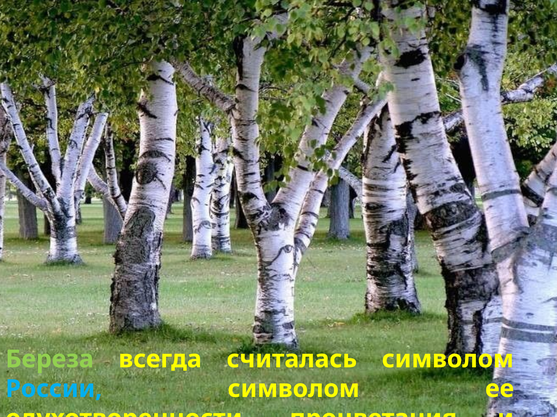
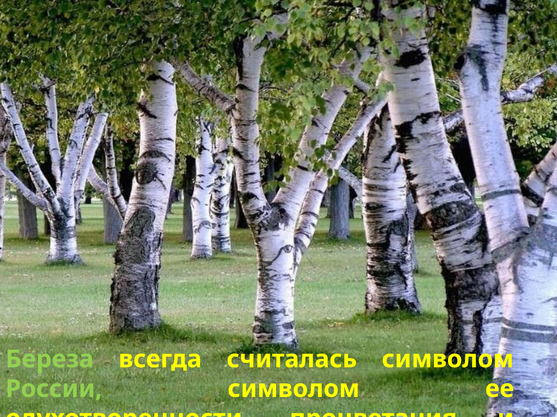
России colour: light blue -> light green
